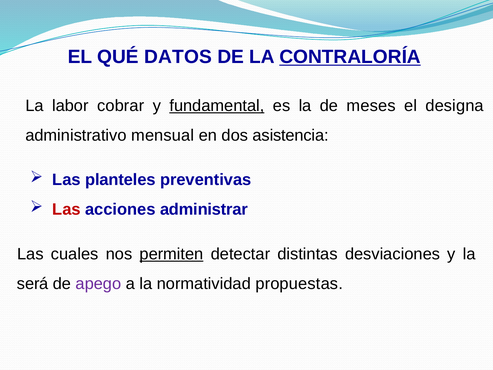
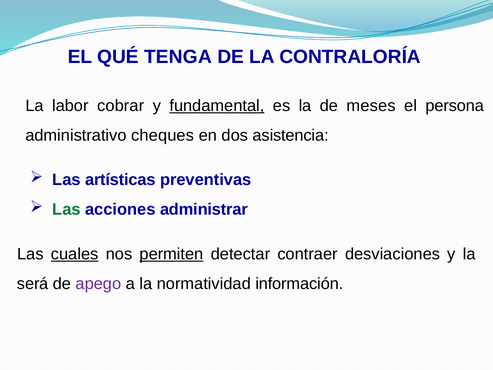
DATOS: DATOS -> TENGA
CONTRALORÍA underline: present -> none
designa: designa -> persona
mensual: mensual -> cheques
planteles: planteles -> artísticas
Las at (66, 209) colour: red -> green
cuales underline: none -> present
distintas: distintas -> contraer
propuestas: propuestas -> información
